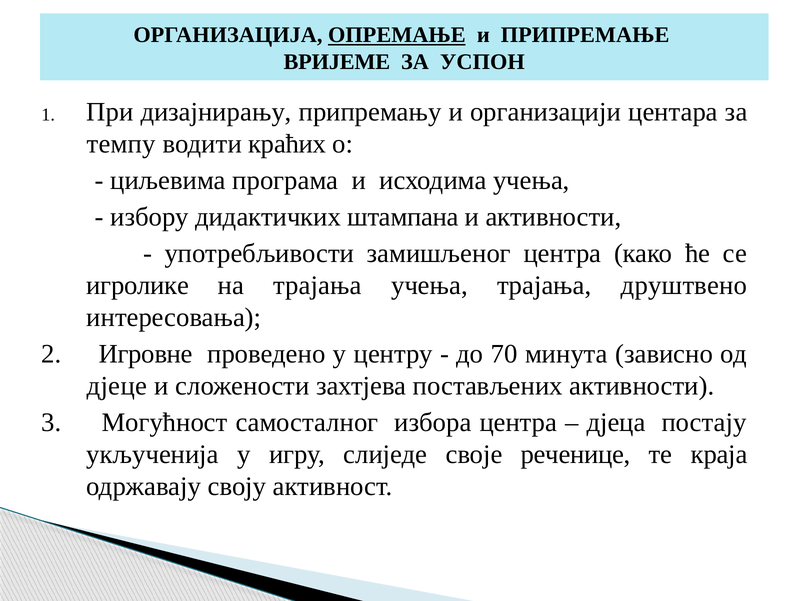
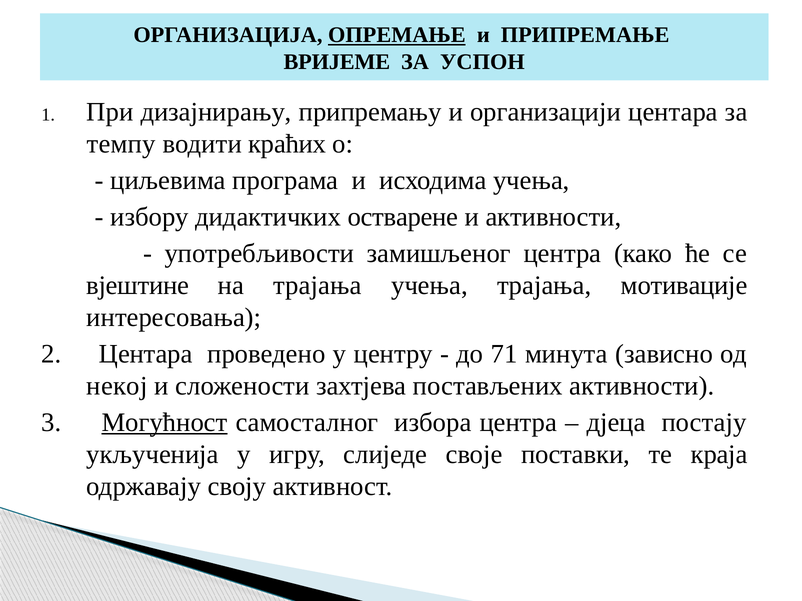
штампана: штампана -> остварене
игролике: игролике -> вјештине
друштвено: друштвено -> мотивације
2 Игровне: Игровне -> Центара
70: 70 -> 71
дјеце: дјеце -> некој
Могућност underline: none -> present
реченице: реченице -> поставки
